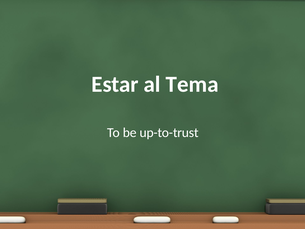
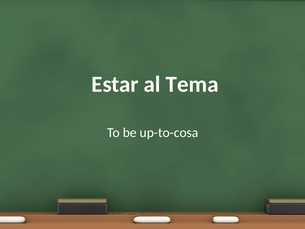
up-to-trust: up-to-trust -> up-to-cosa
